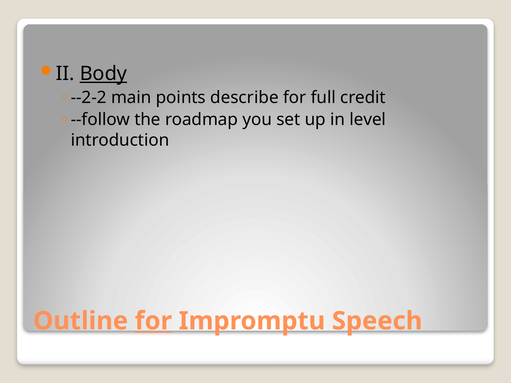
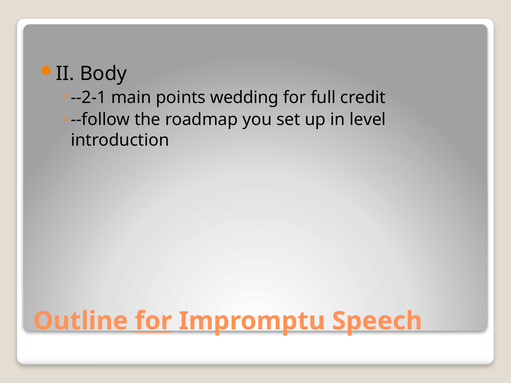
Body underline: present -> none
--2-2: --2-2 -> --2-1
describe: describe -> wedding
